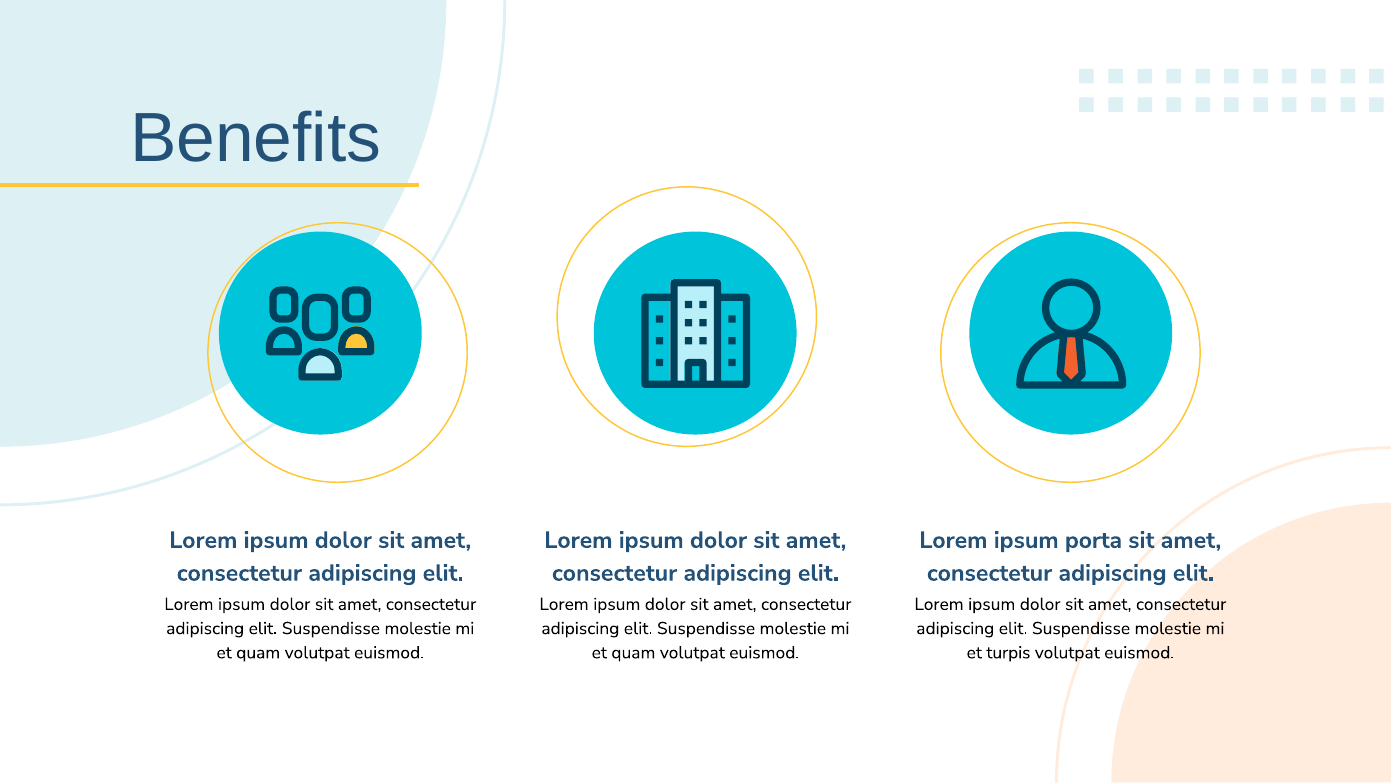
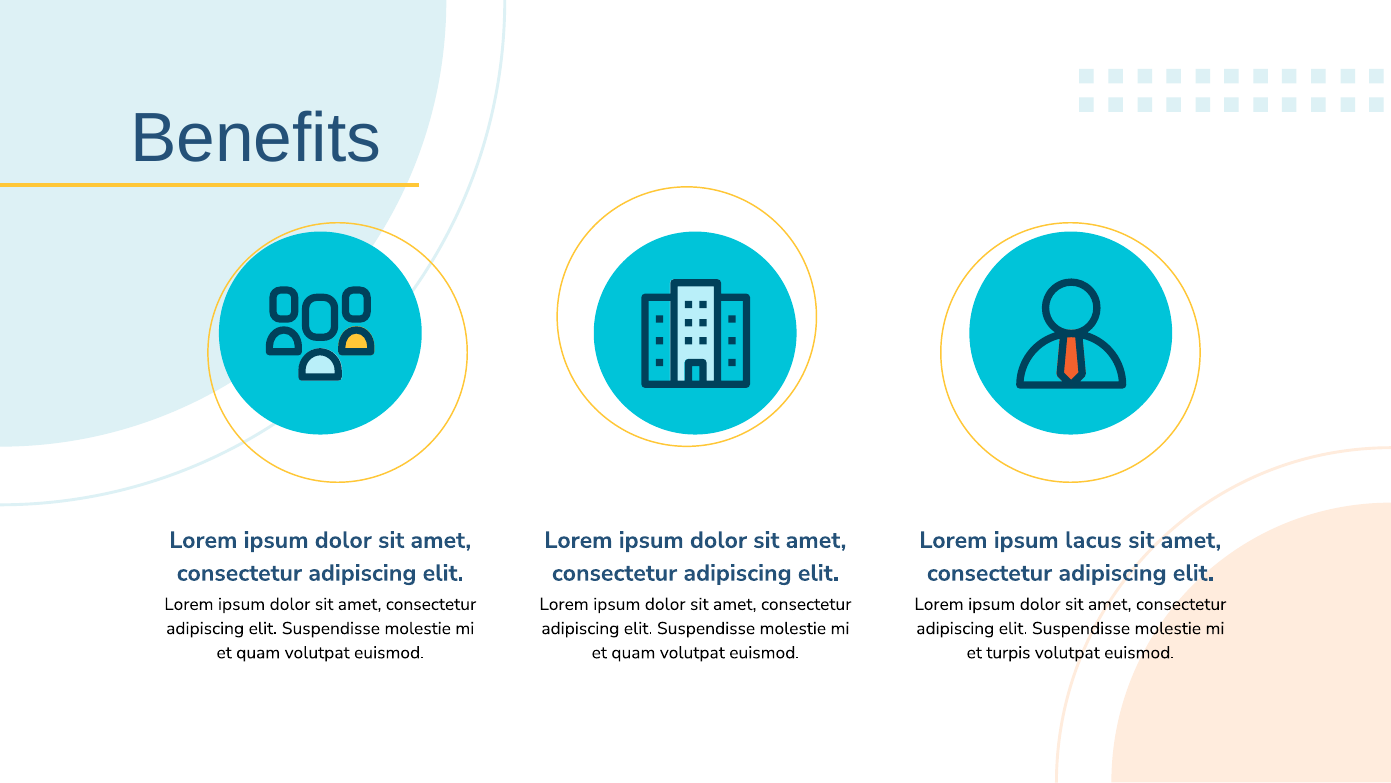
porta: porta -> lacus
